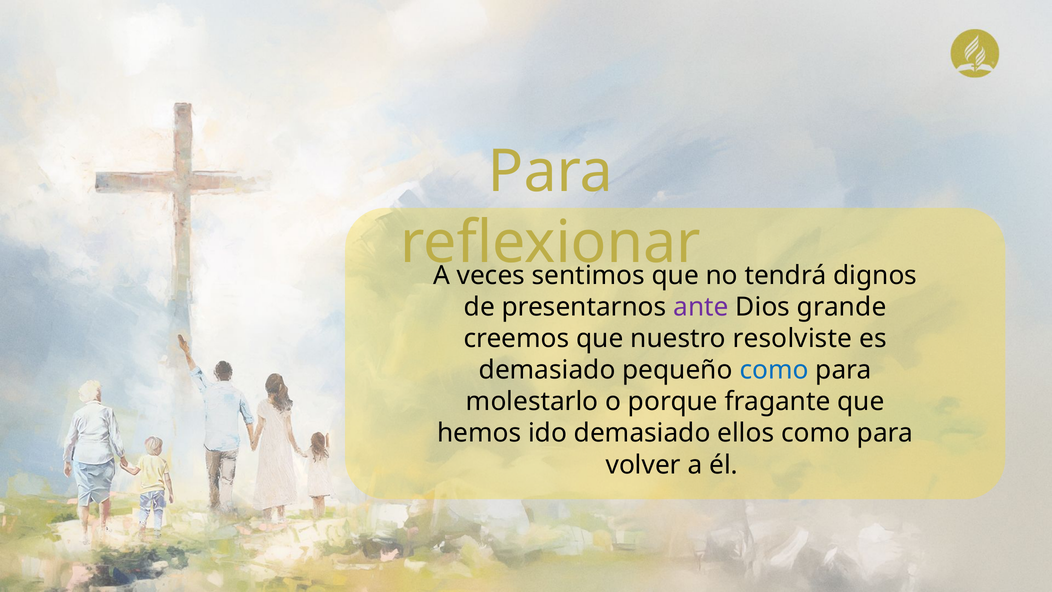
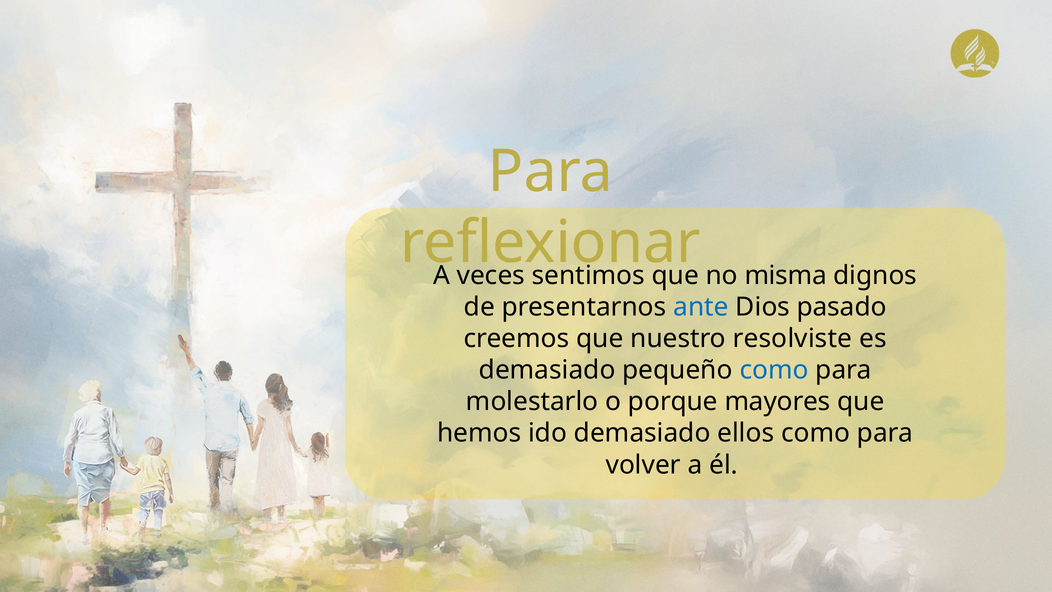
tendrá: tendrá -> misma
ante colour: purple -> blue
grande: grande -> pasado
fragante: fragante -> mayores
